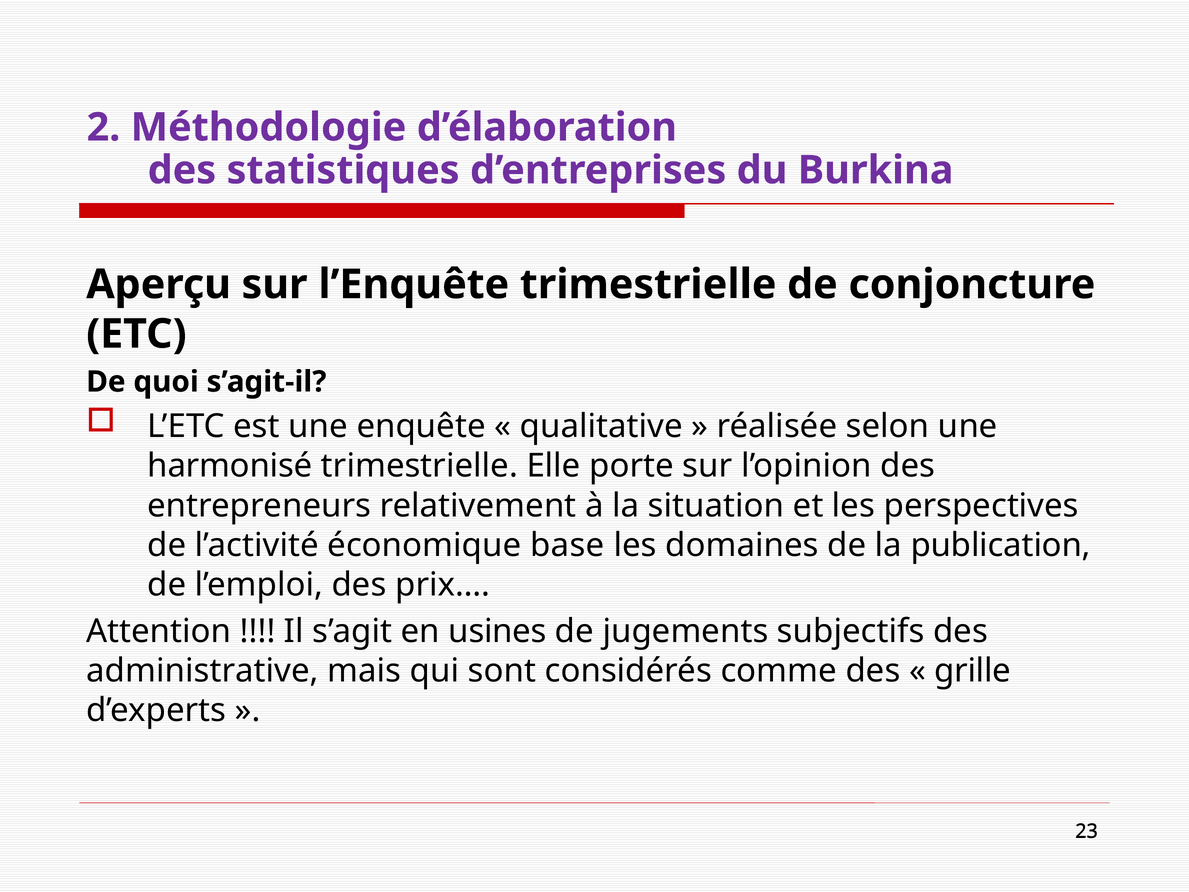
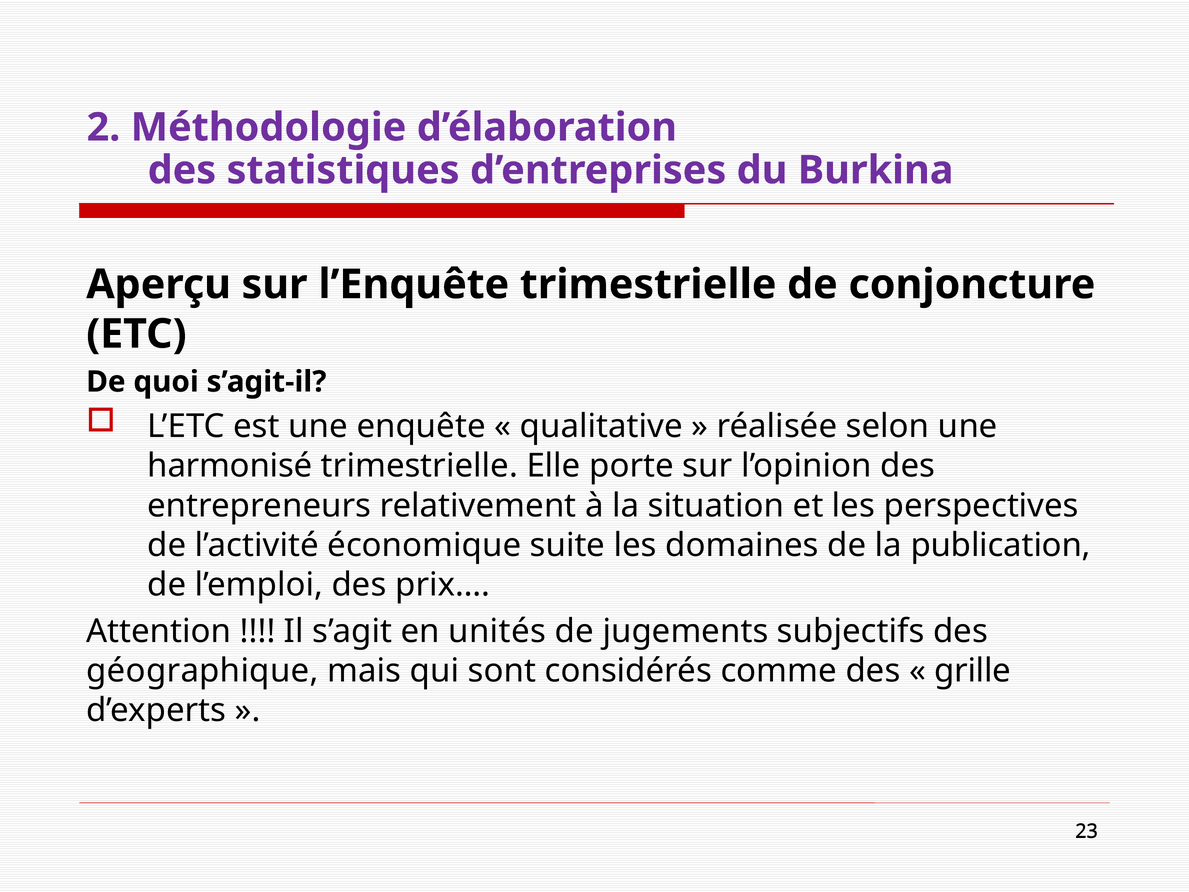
base: base -> suite
usines: usines -> unités
administrative: administrative -> géographique
